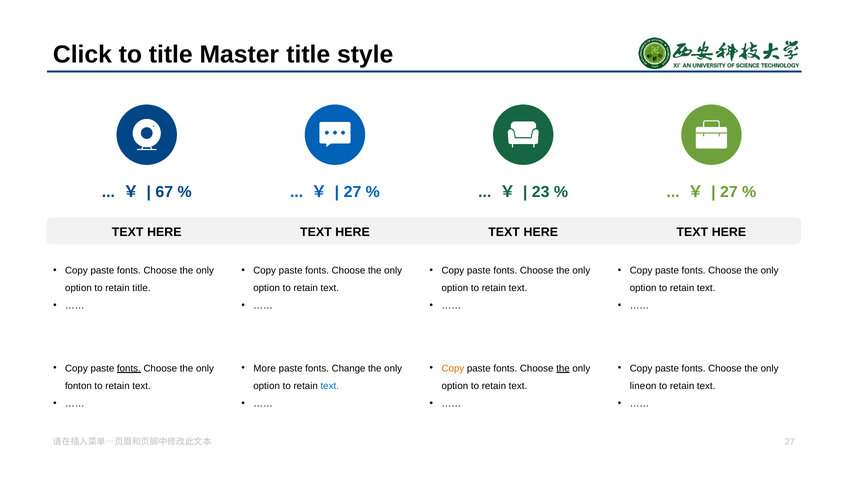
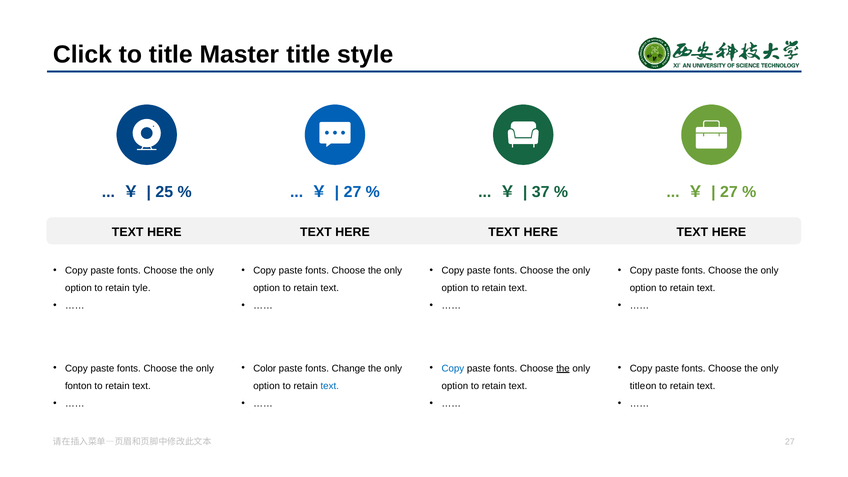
67: 67 -> 25
23: 23 -> 37
retain title: title -> tyle
fonts at (129, 368) underline: present -> none
More: More -> Color
Copy at (453, 368) colour: orange -> blue
line at (638, 386): line -> title
